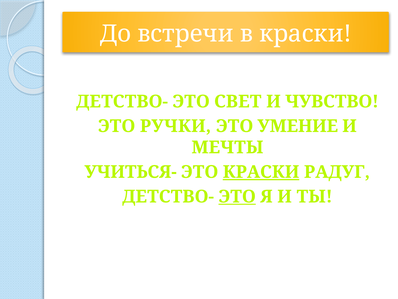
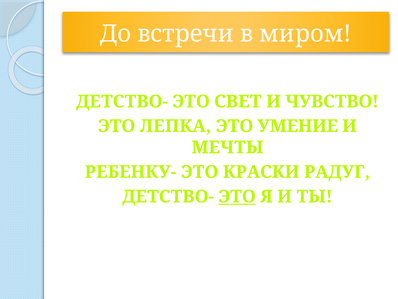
в краски: краски -> миром
РУЧКИ: РУЧКИ -> ЛЕПКА
УЧИТЬСЯ-: УЧИТЬСЯ- -> РЕБЕНКУ-
КРАСКИ at (261, 172) underline: present -> none
